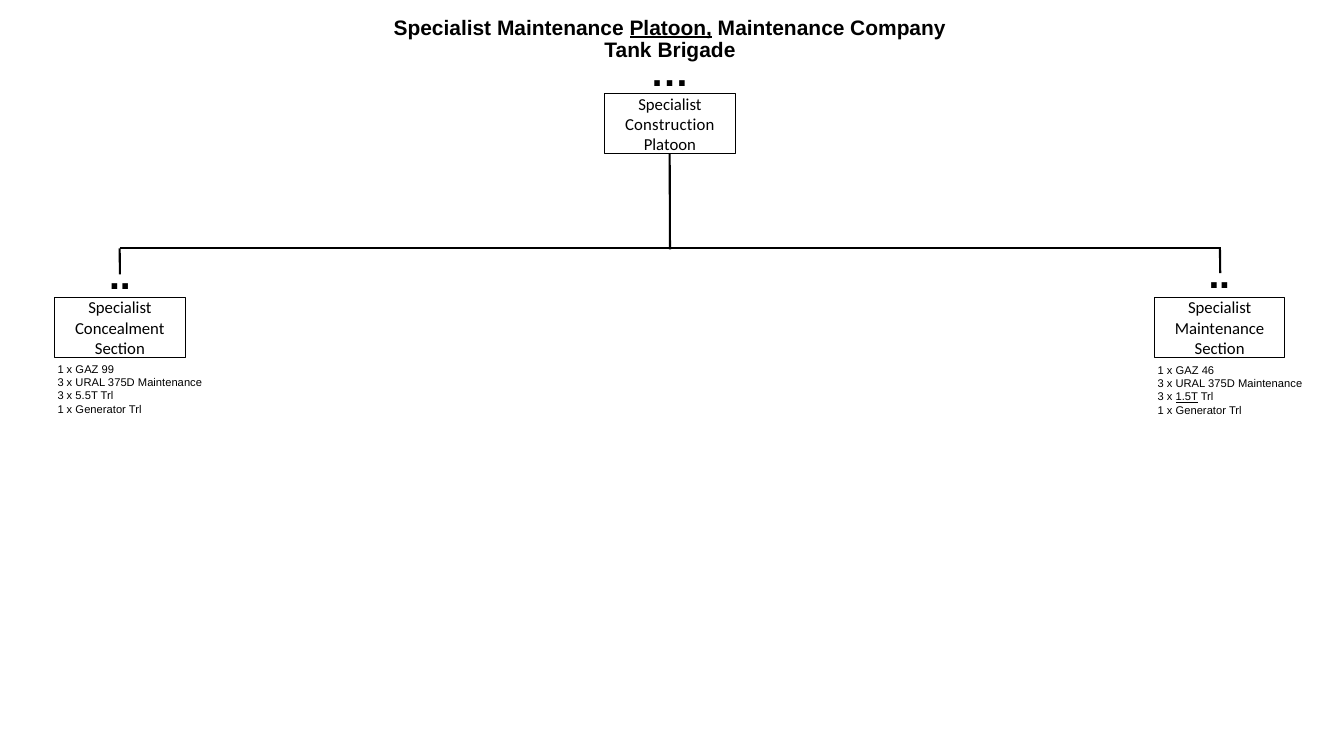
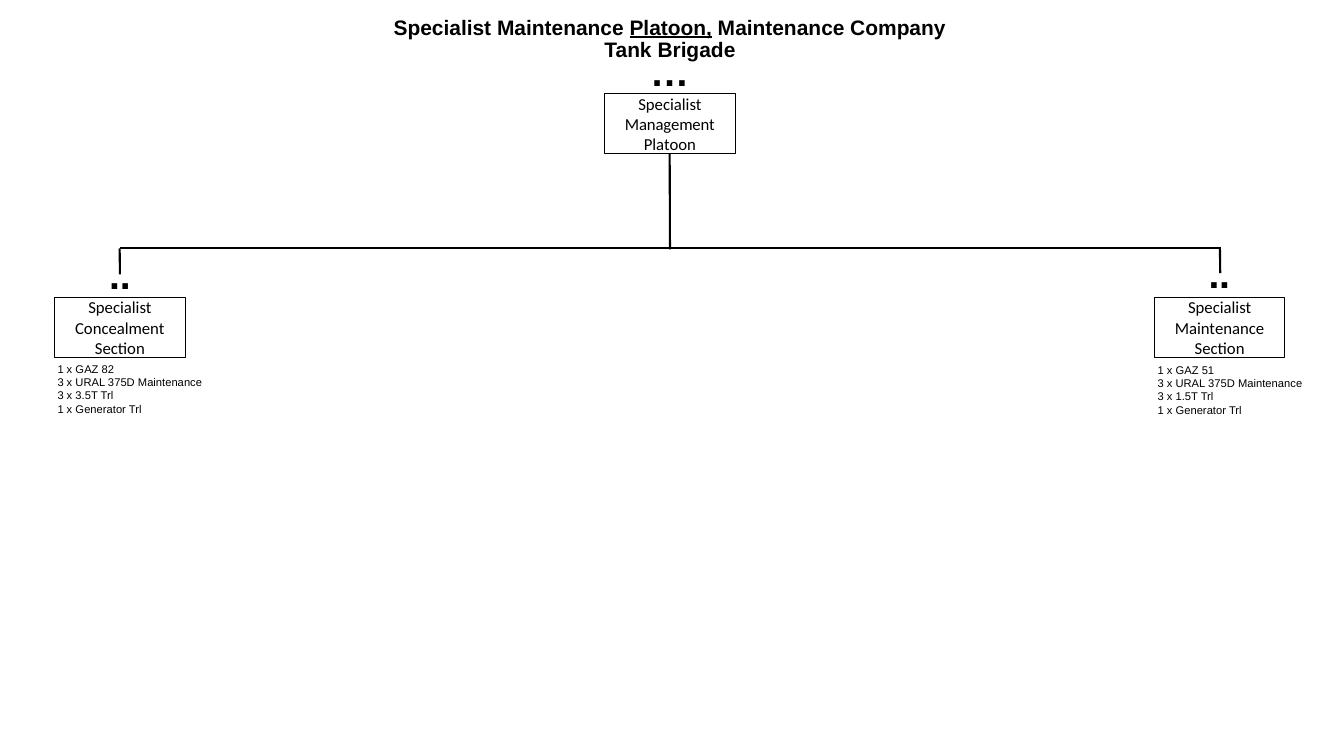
Construction: Construction -> Management
99: 99 -> 82
46: 46 -> 51
5.5T: 5.5T -> 3.5T
1.5T underline: present -> none
